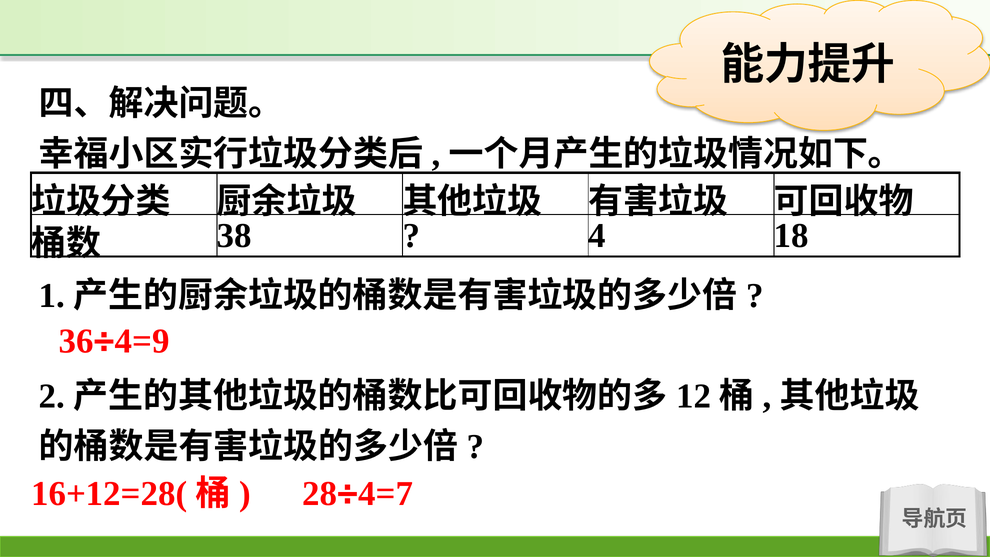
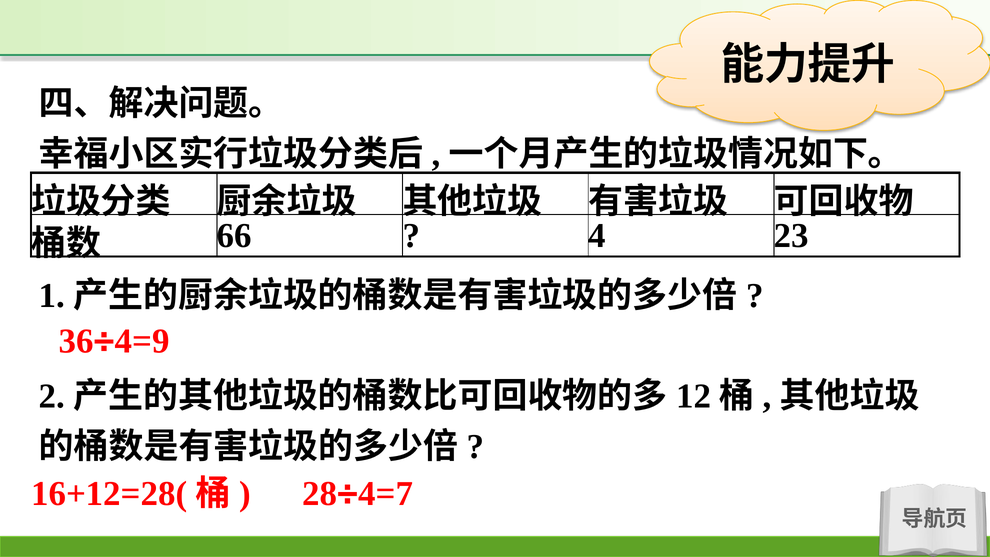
38: 38 -> 66
18: 18 -> 23
